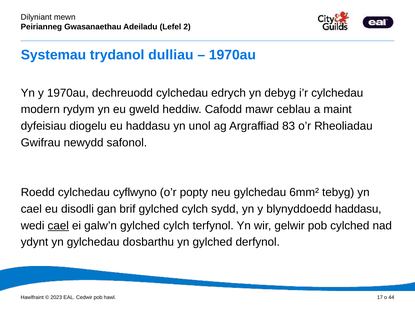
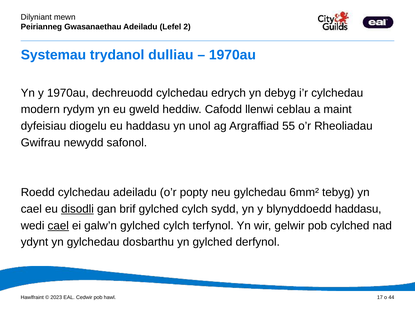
mawr: mawr -> llenwi
83: 83 -> 55
cylchedau cyflwyno: cyflwyno -> adeiladu
disodli underline: none -> present
